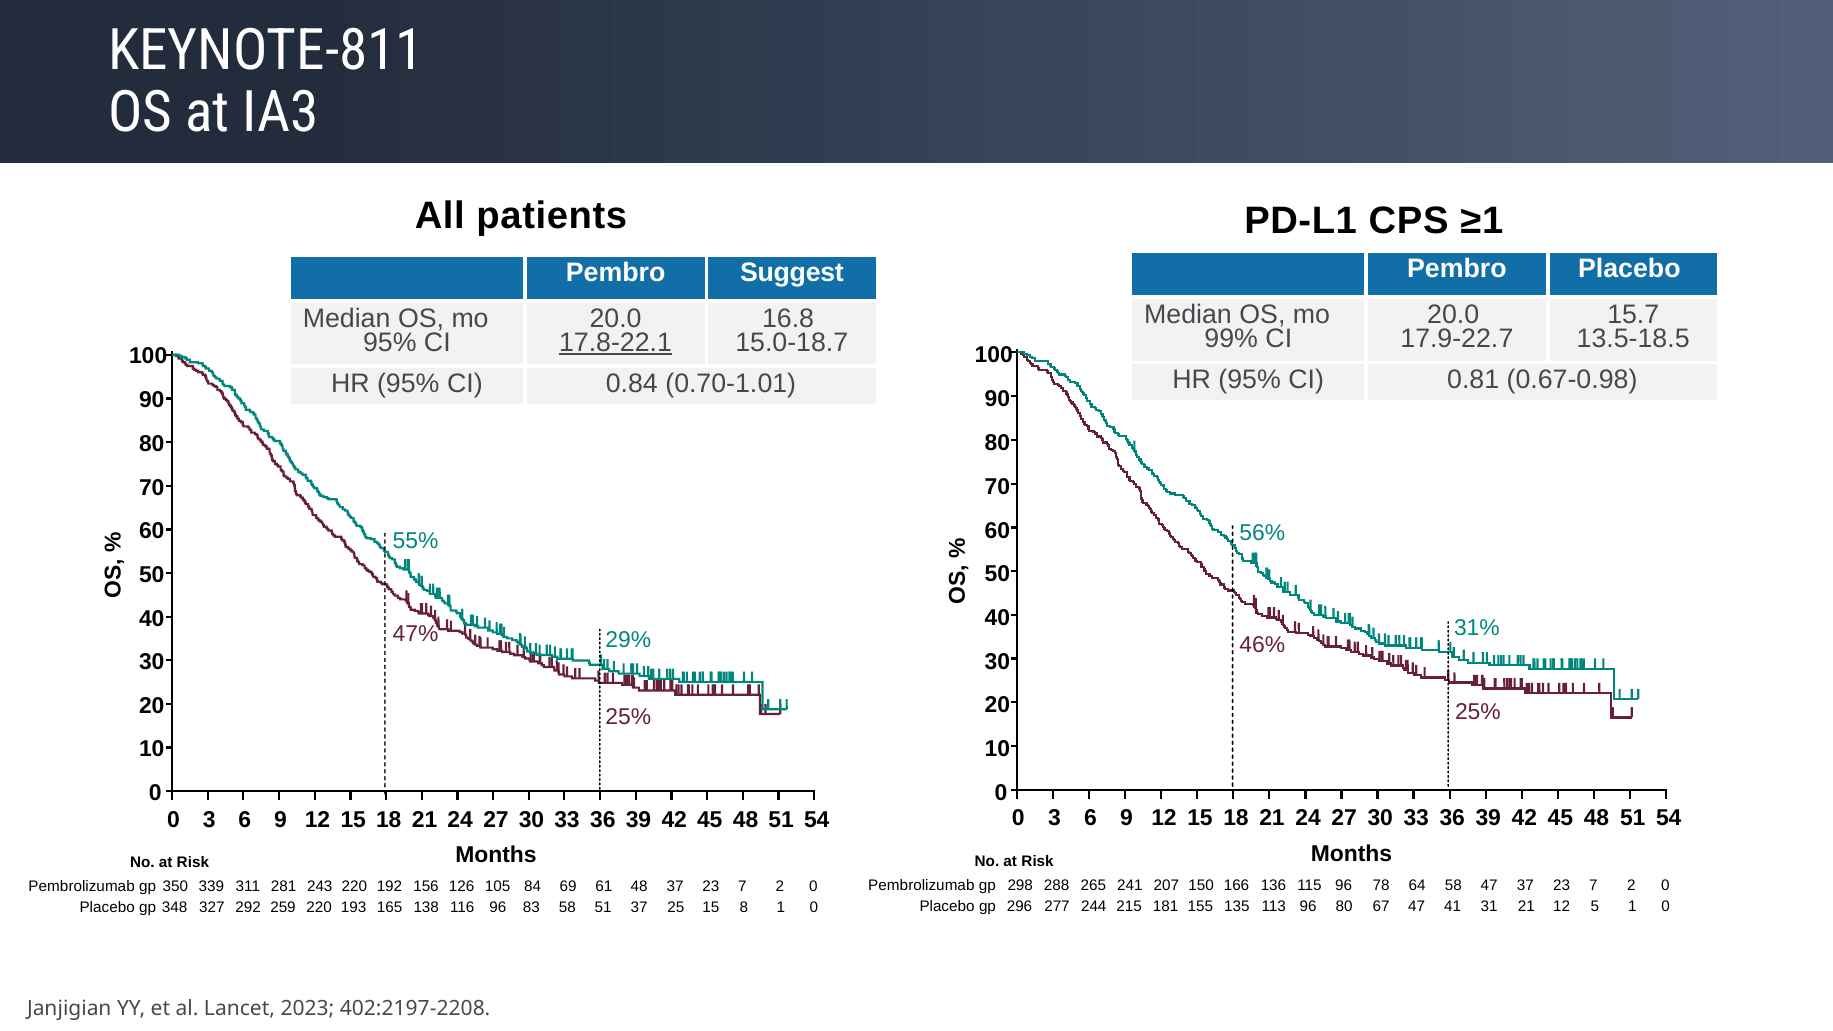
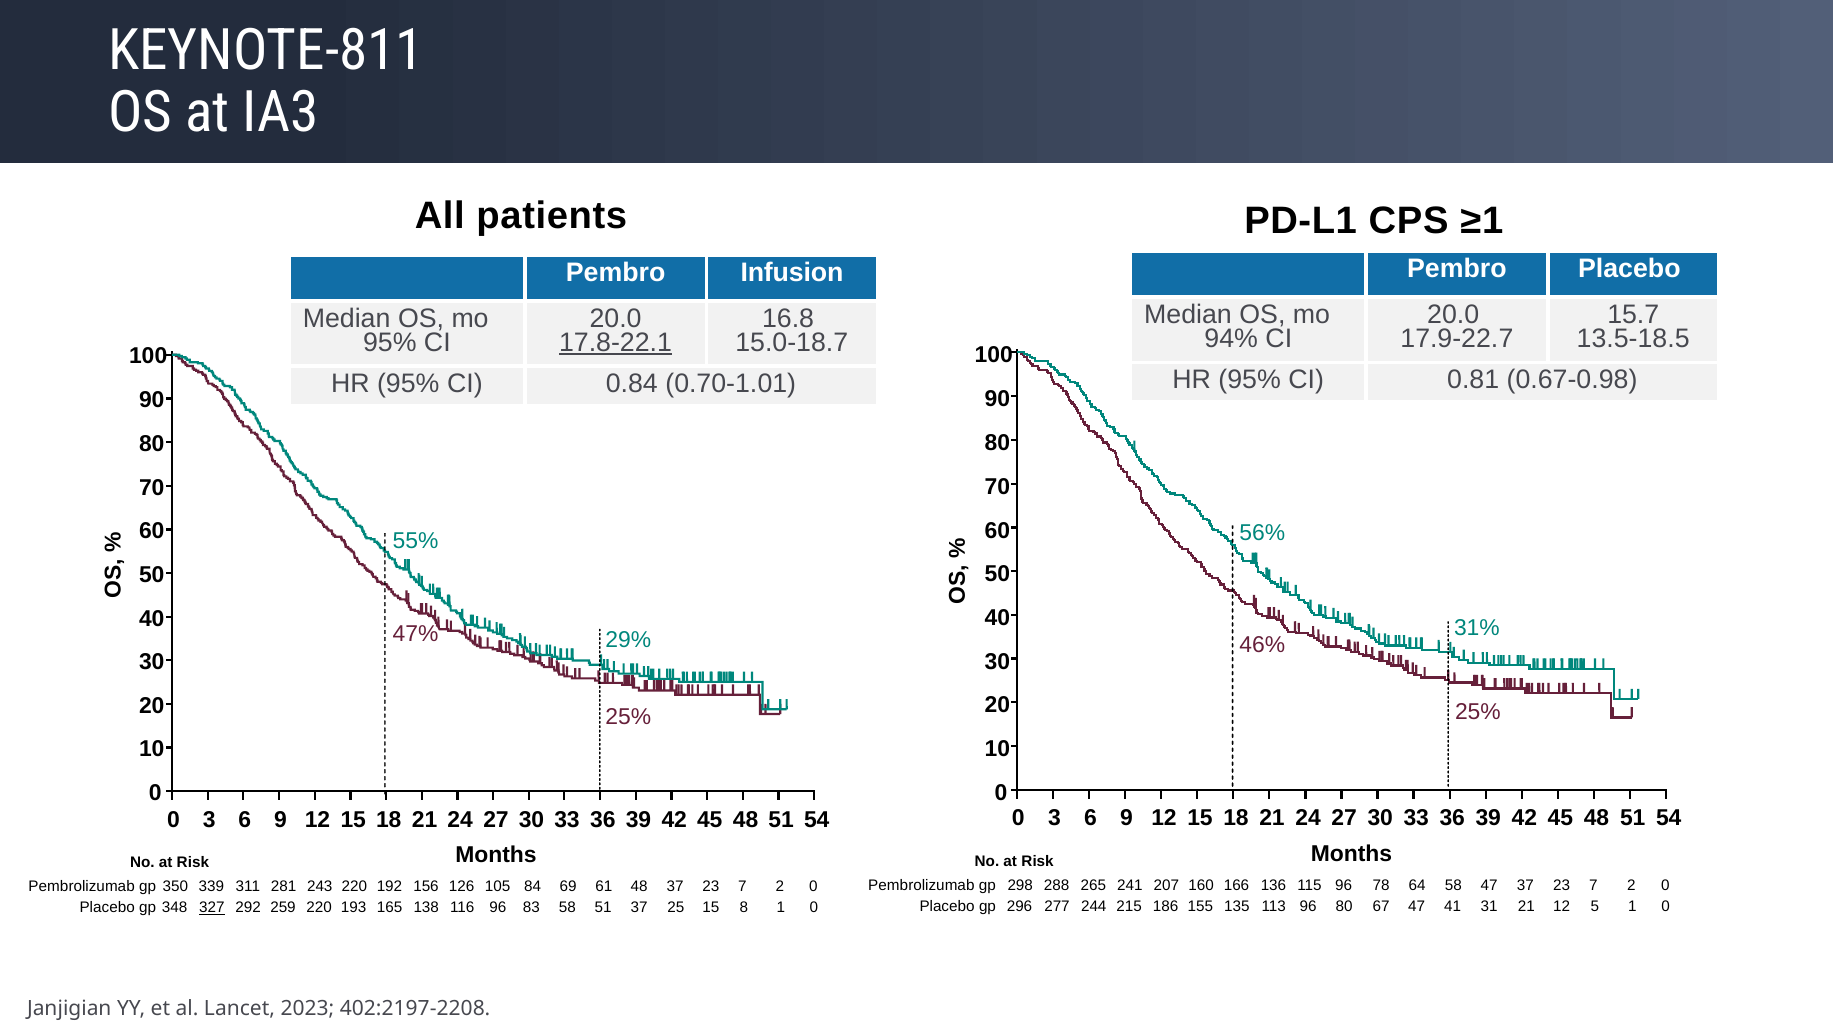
Suggest: Suggest -> Infusion
99%: 99% -> 94%
150: 150 -> 160
181: 181 -> 186
327 underline: none -> present
